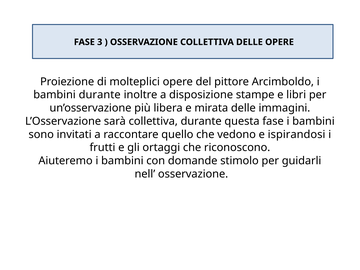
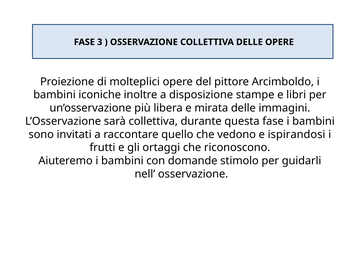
bambini durante: durante -> iconiche
